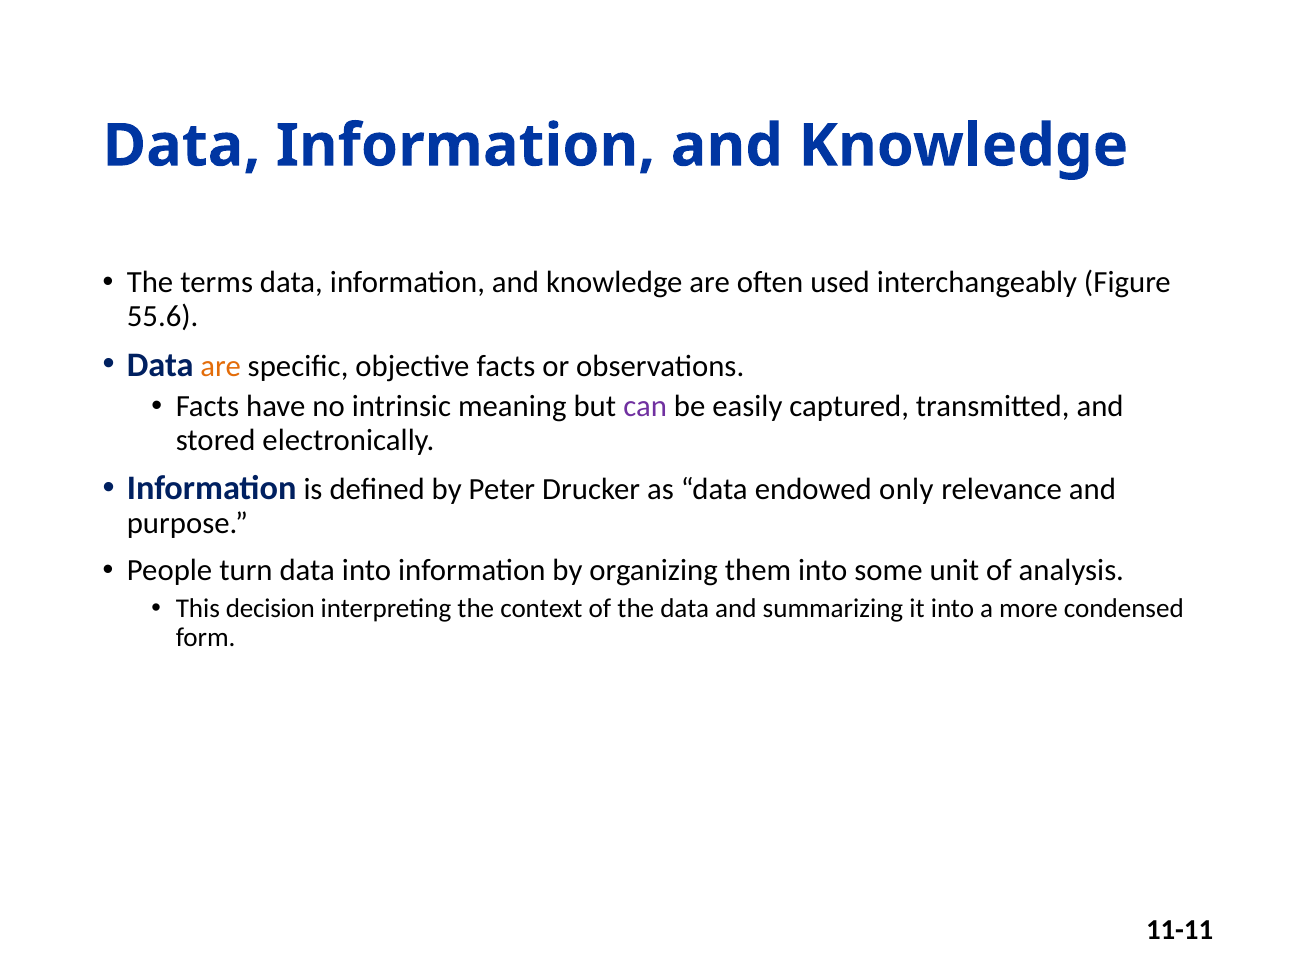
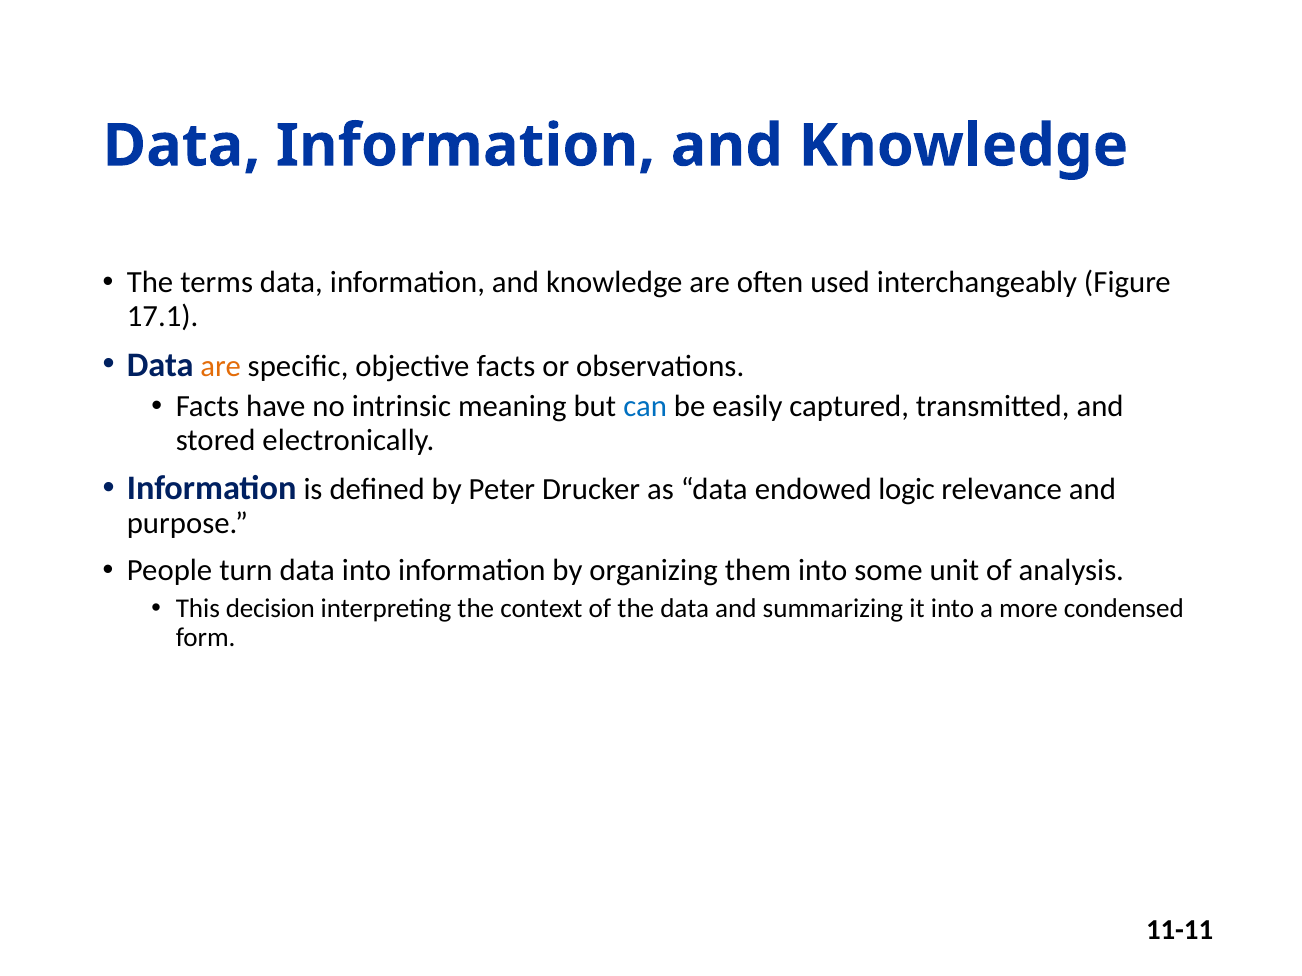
55.6: 55.6 -> 17.1
can colour: purple -> blue
only: only -> logic
